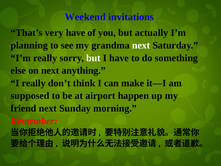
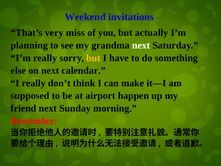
very have: have -> miss
but at (93, 58) colour: white -> yellow
anything: anything -> calendar
